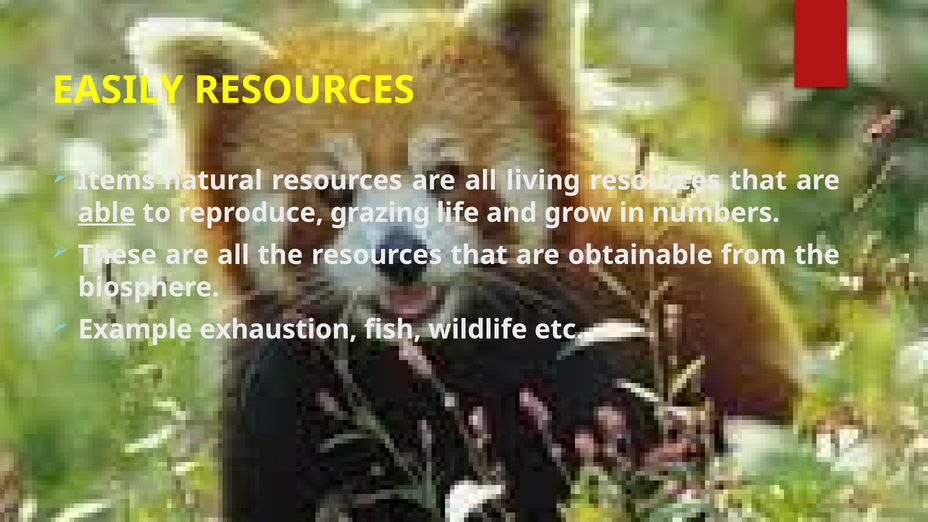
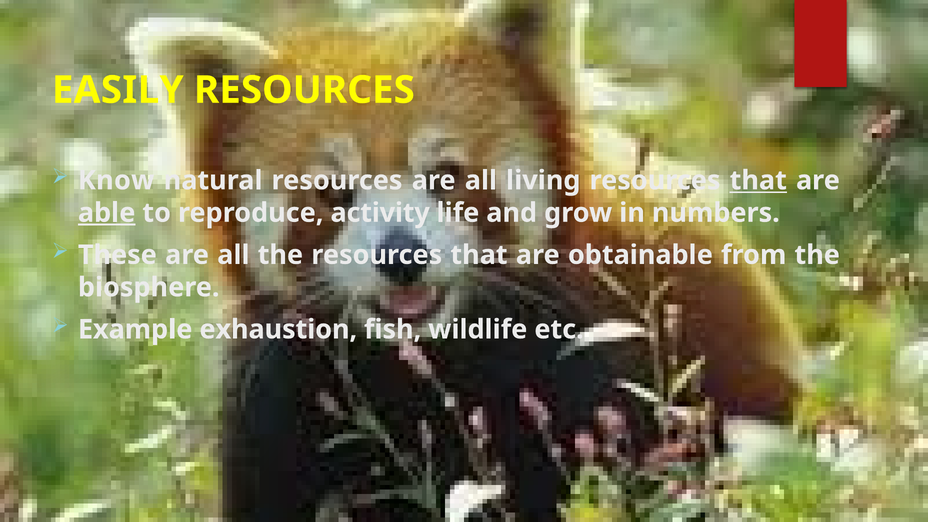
Items: Items -> Know
that at (758, 180) underline: none -> present
grazing: grazing -> activity
